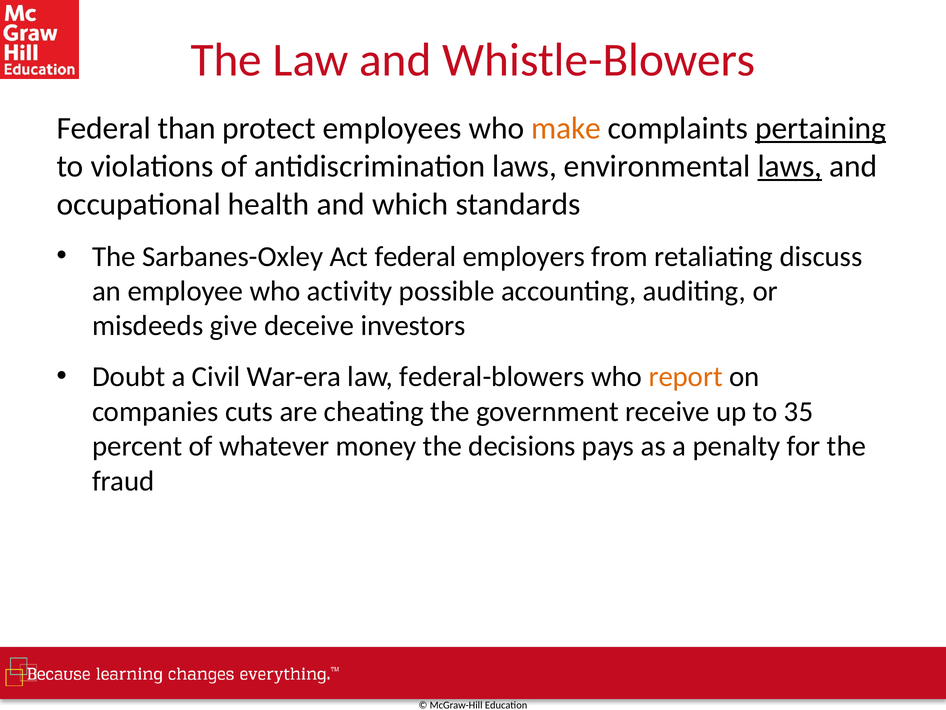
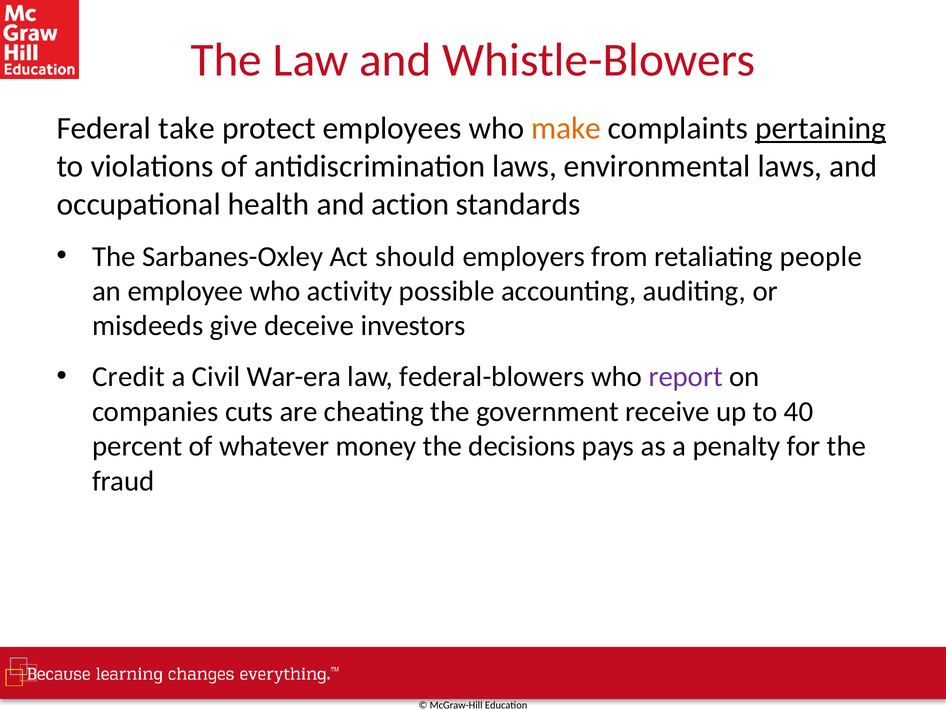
than: than -> take
laws at (790, 166) underline: present -> none
which: which -> action
Act federal: federal -> should
discuss: discuss -> people
Doubt: Doubt -> Credit
report colour: orange -> purple
35: 35 -> 40
